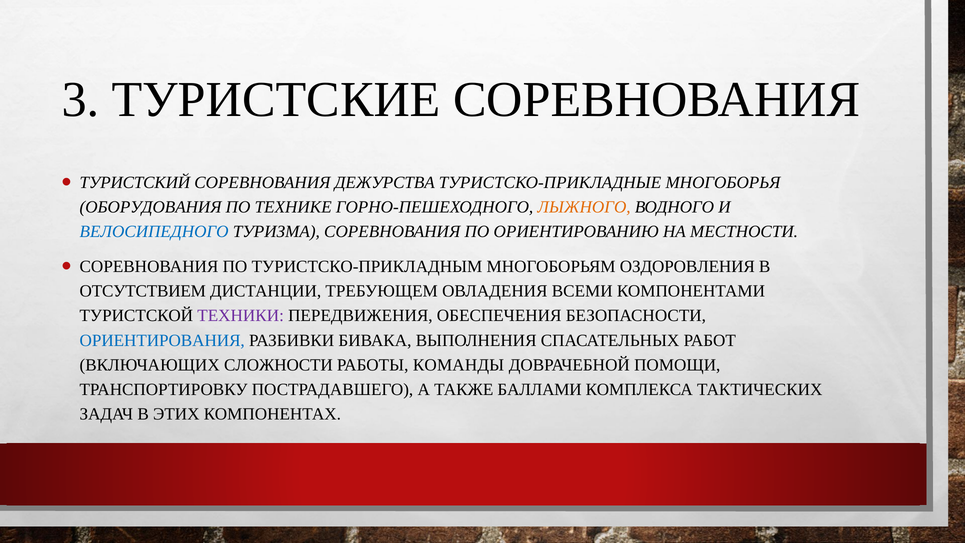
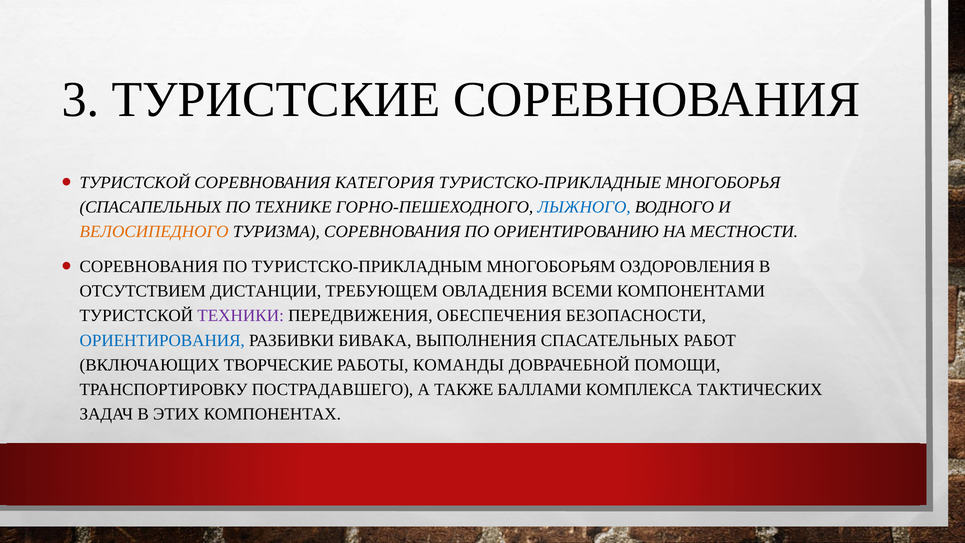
ТУРИСТСКИЙ at (135, 182): ТУРИСТСКИЙ -> ТУРИСТСКОЙ
ДЕЖУРСТВА: ДЕЖУРСТВА -> КАТЕГОРИЯ
ОБОРУДОВАНИЯ: ОБОРУДОВАНИЯ -> СПАСАПЕЛЬНЫХ
ЛЫЖНОГО colour: orange -> blue
ВЕЛОСИПЕДНОГО colour: blue -> orange
СЛОЖНОСТИ: СЛОЖНОСТИ -> ТВОРЧЕСКИЕ
